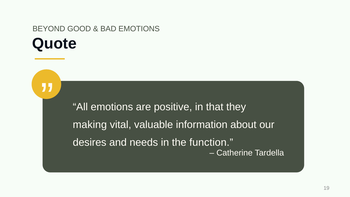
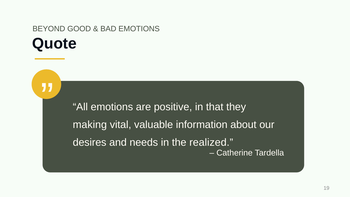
function: function -> realized
